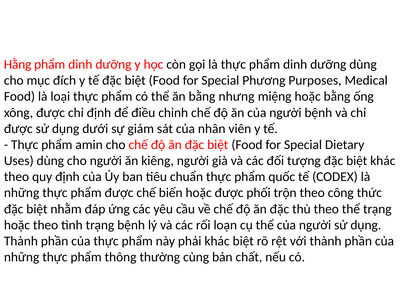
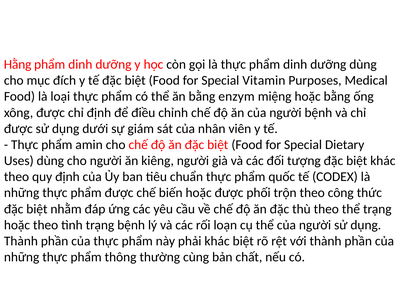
Phương: Phương -> Vitamin
nhưng: nhưng -> enzym
